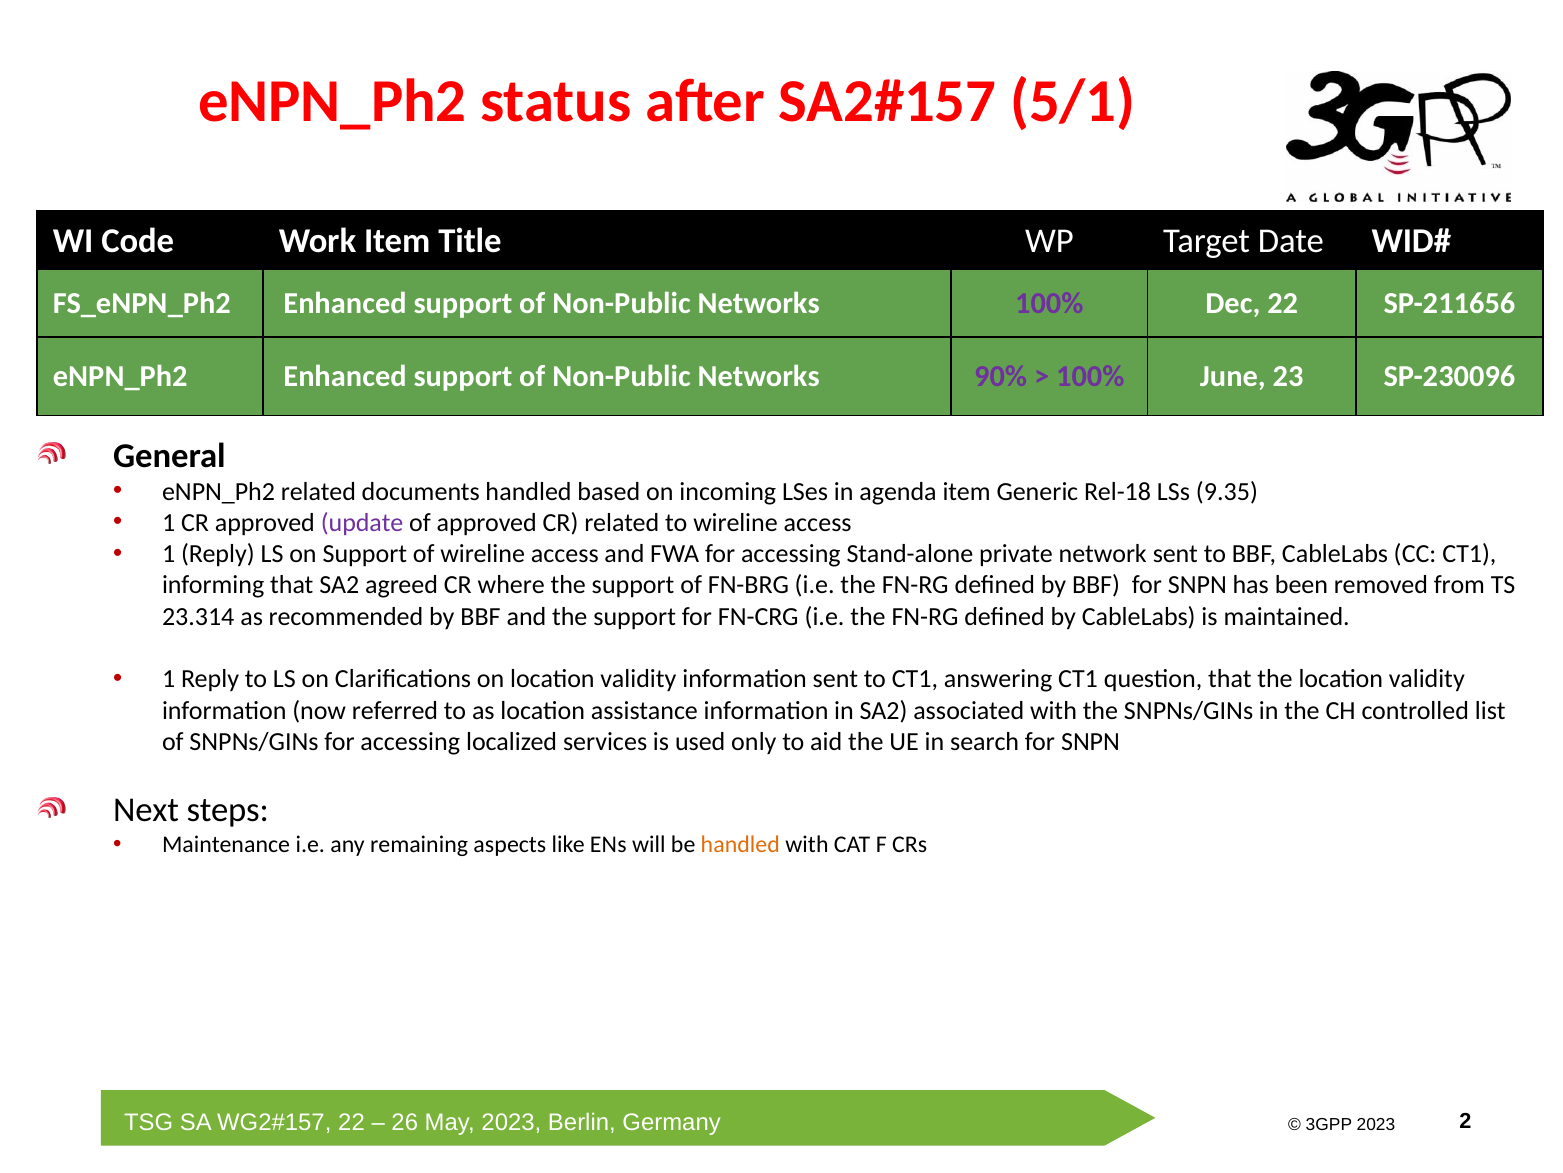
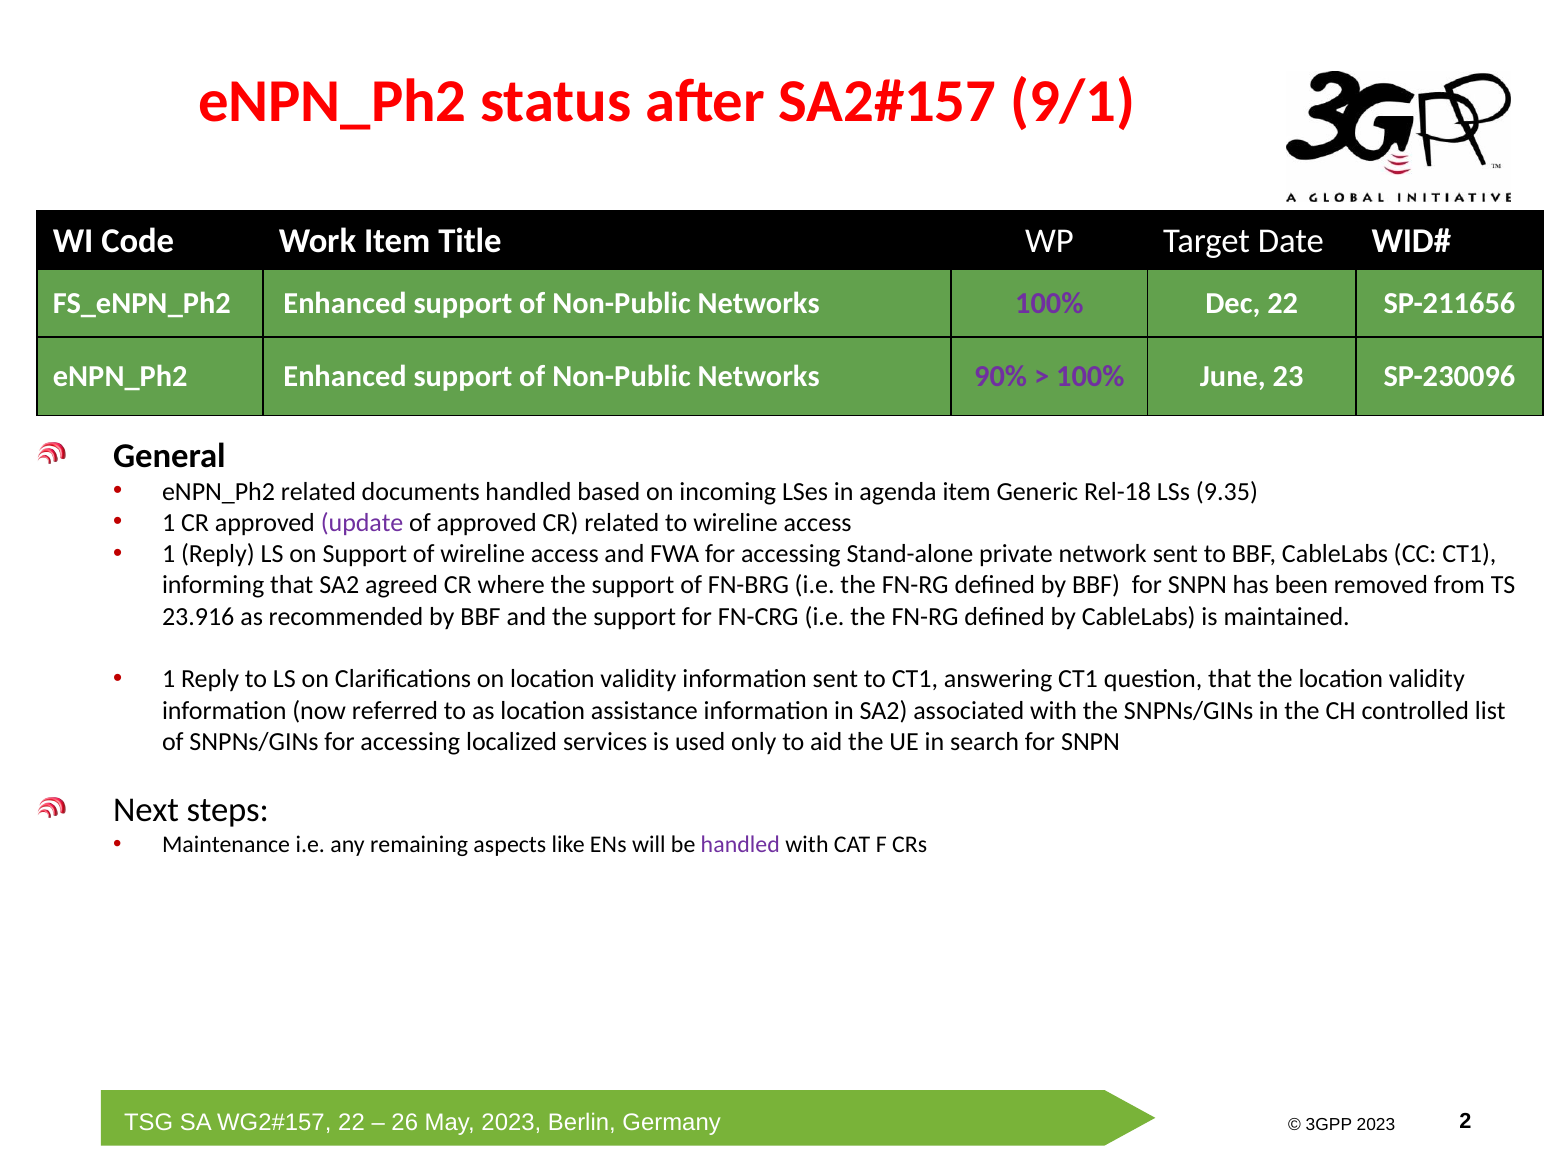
5/1: 5/1 -> 9/1
23.314: 23.314 -> 23.916
handled at (740, 844) colour: orange -> purple
